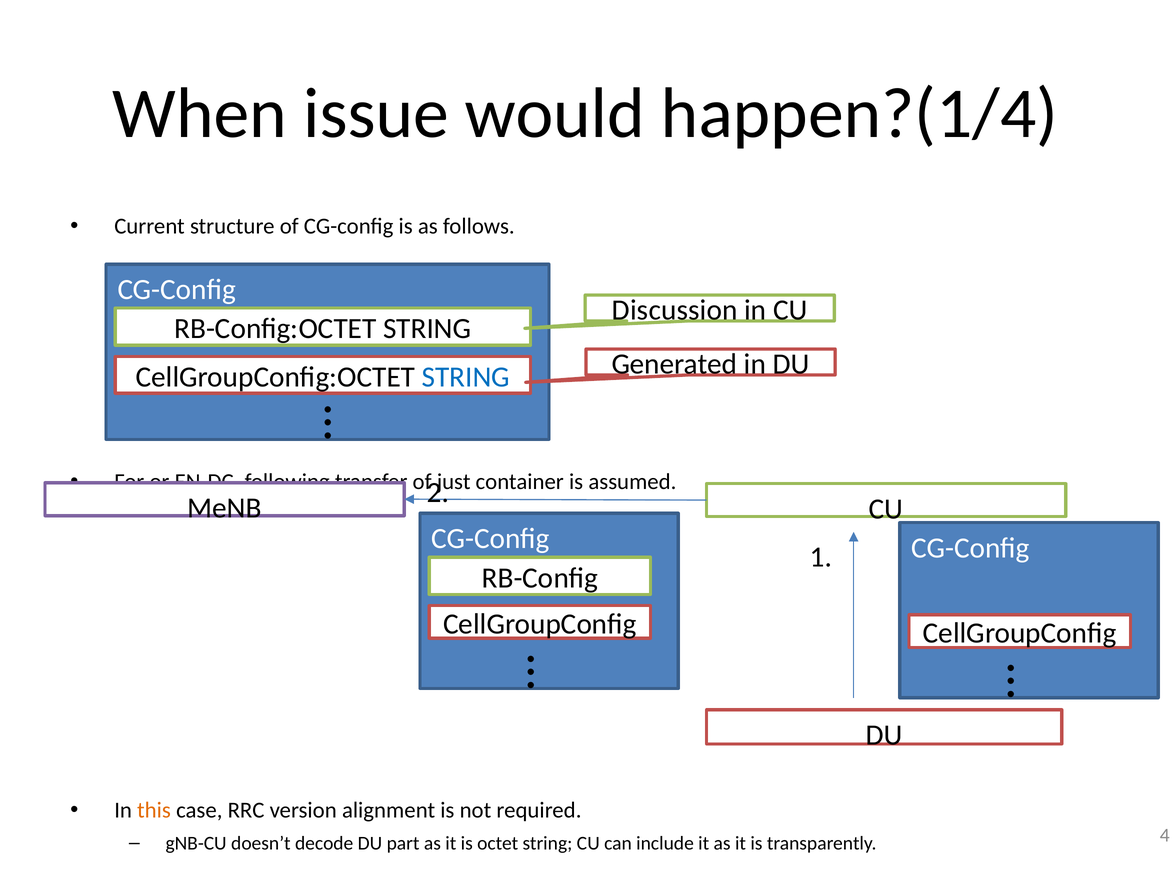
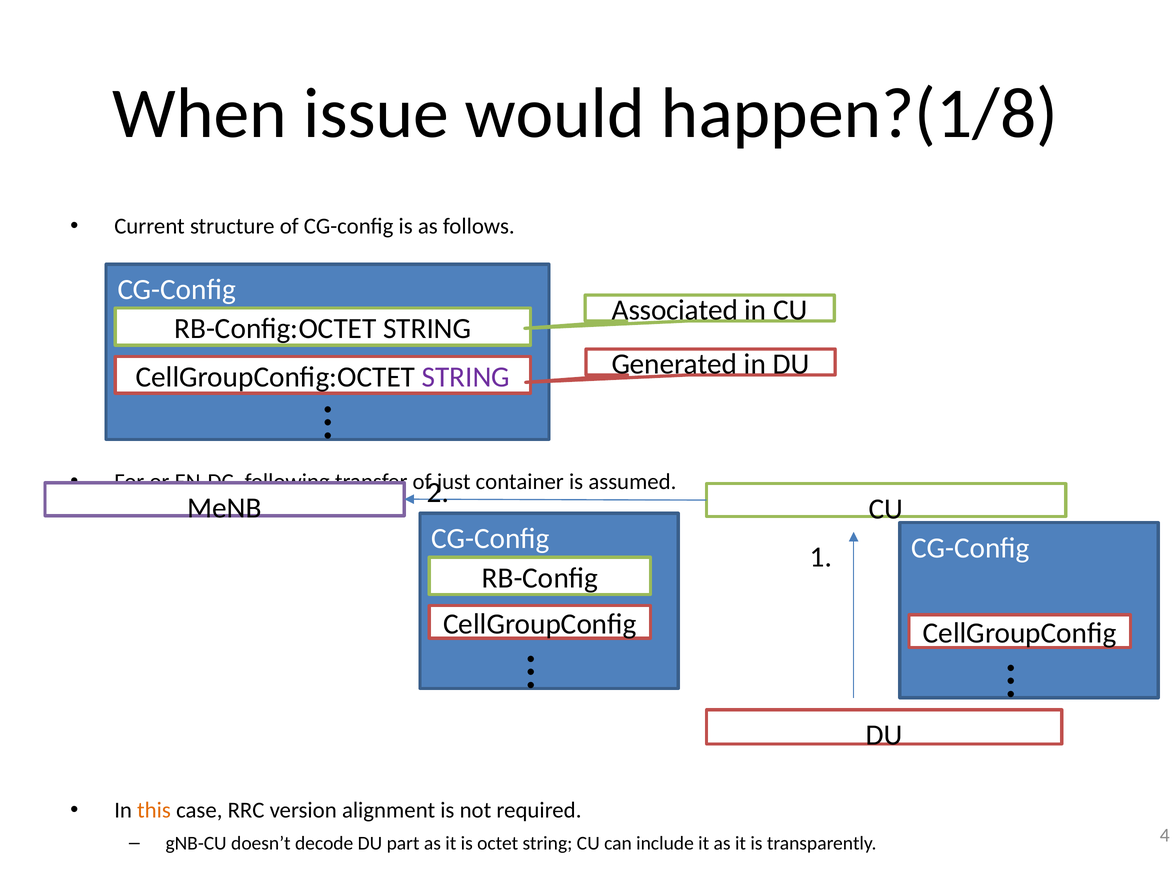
happen?(1/4: happen?(1/4 -> happen?(1/8
Discussion: Discussion -> Associated
STRING at (466, 377) colour: blue -> purple
